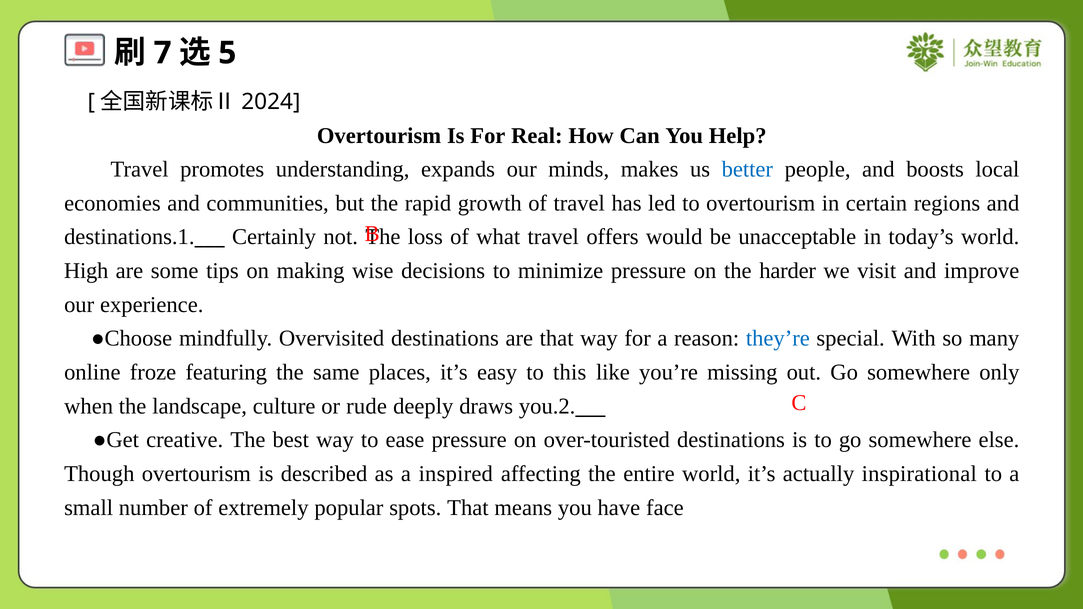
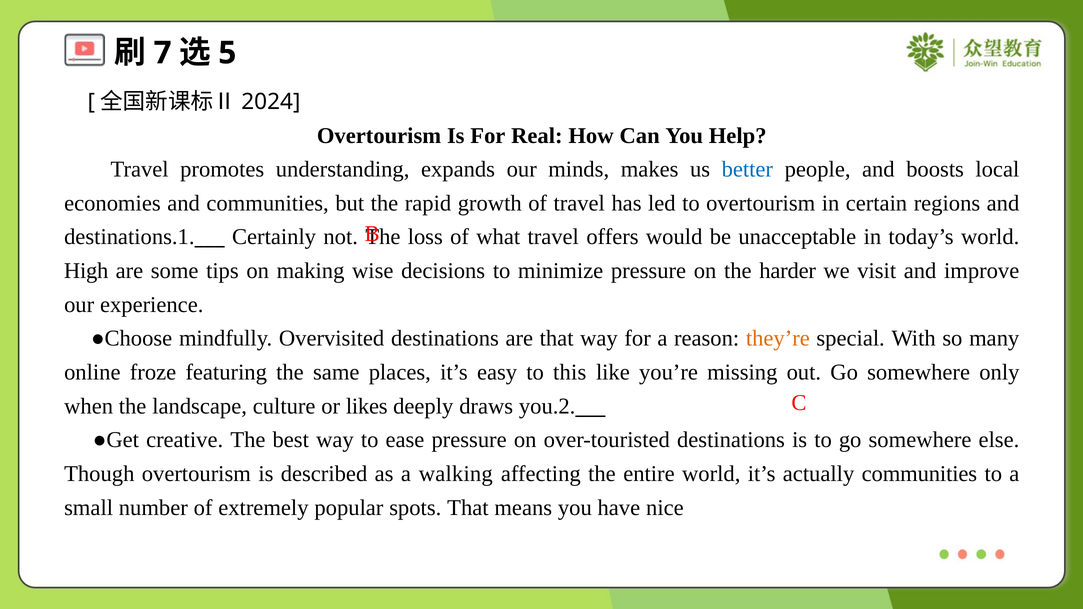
they’re colour: blue -> orange
rude: rude -> likes
inspired: inspired -> walking
actually inspirational: inspirational -> communities
face: face -> nice
